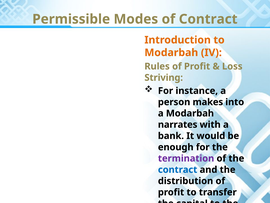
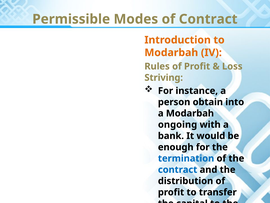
makes: makes -> obtain
narrates: narrates -> ongoing
termination colour: purple -> blue
